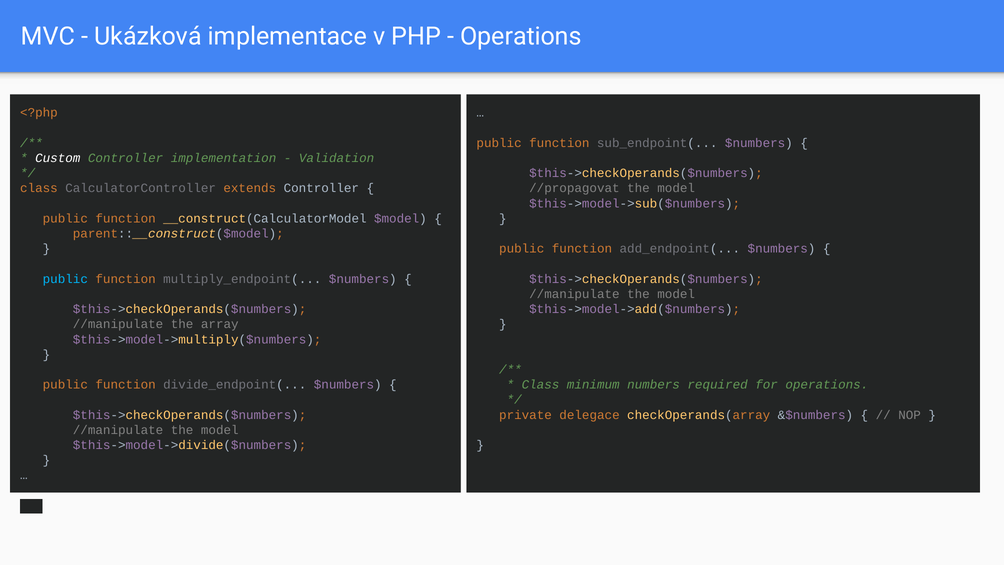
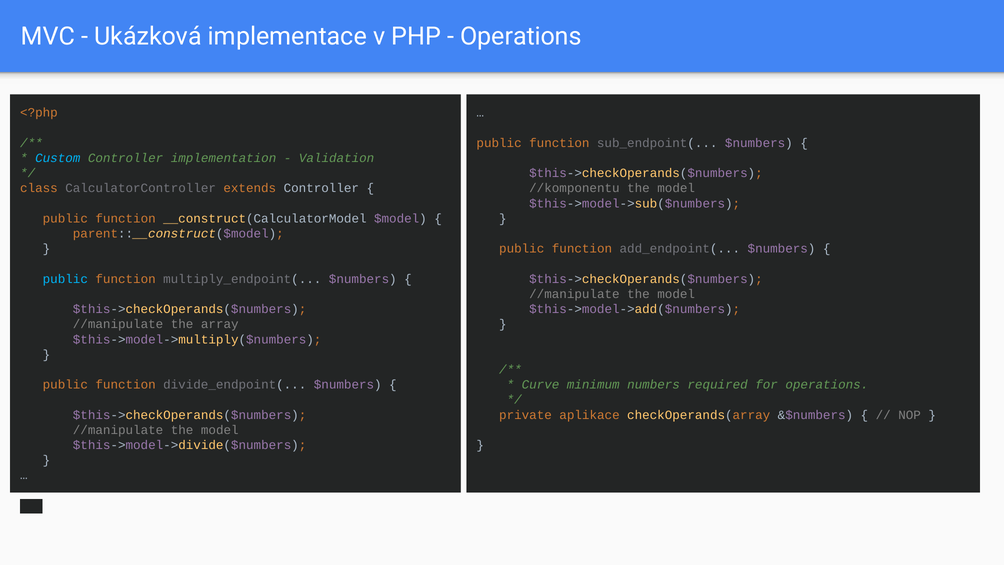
Custom colour: white -> light blue
//propagovat: //propagovat -> //komponentu
Class at (541, 384): Class -> Curve
delegace: delegace -> aplikace
